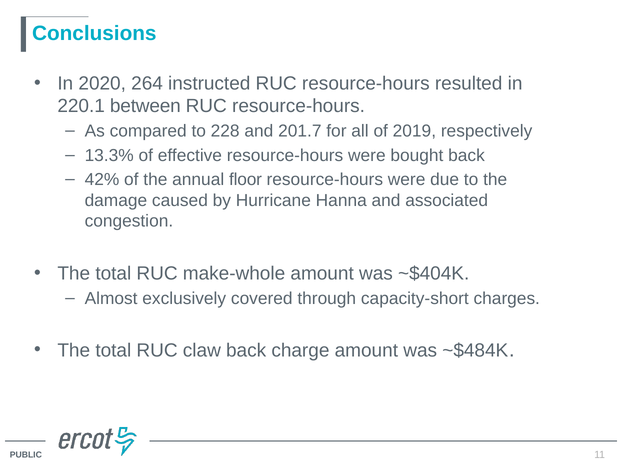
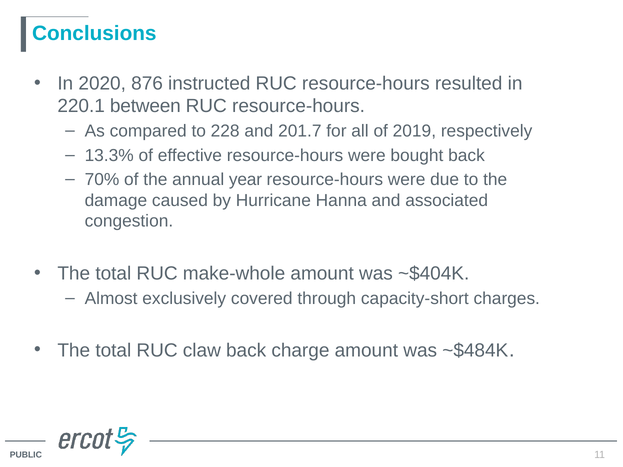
264: 264 -> 876
42%: 42% -> 70%
floor: floor -> year
